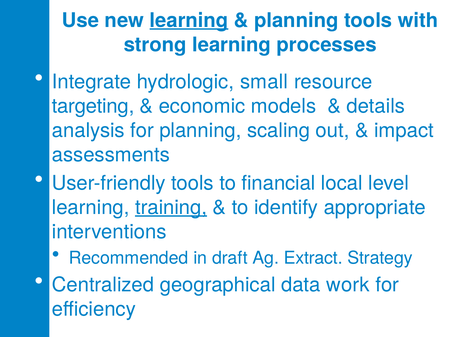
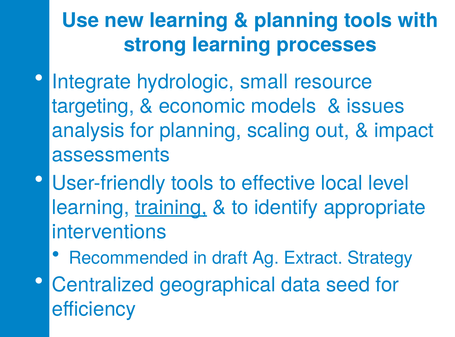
learning at (189, 20) underline: present -> none
details: details -> issues
financial: financial -> effective
work: work -> seed
